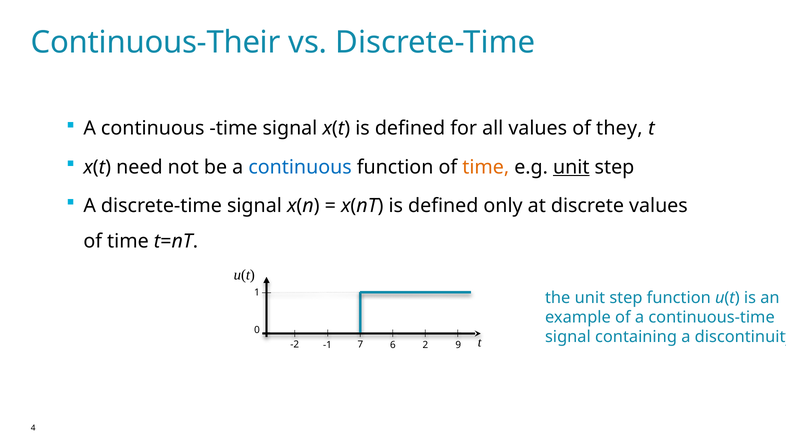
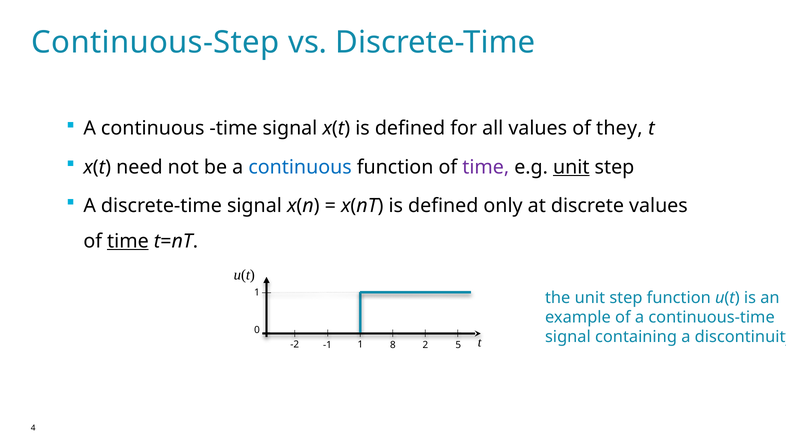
Continuous-Their: Continuous-Their -> Continuous-Step
time at (486, 167) colour: orange -> purple
time at (128, 241) underline: none -> present
6: 6 -> 8
9: 9 -> 5
-1 7: 7 -> 1
